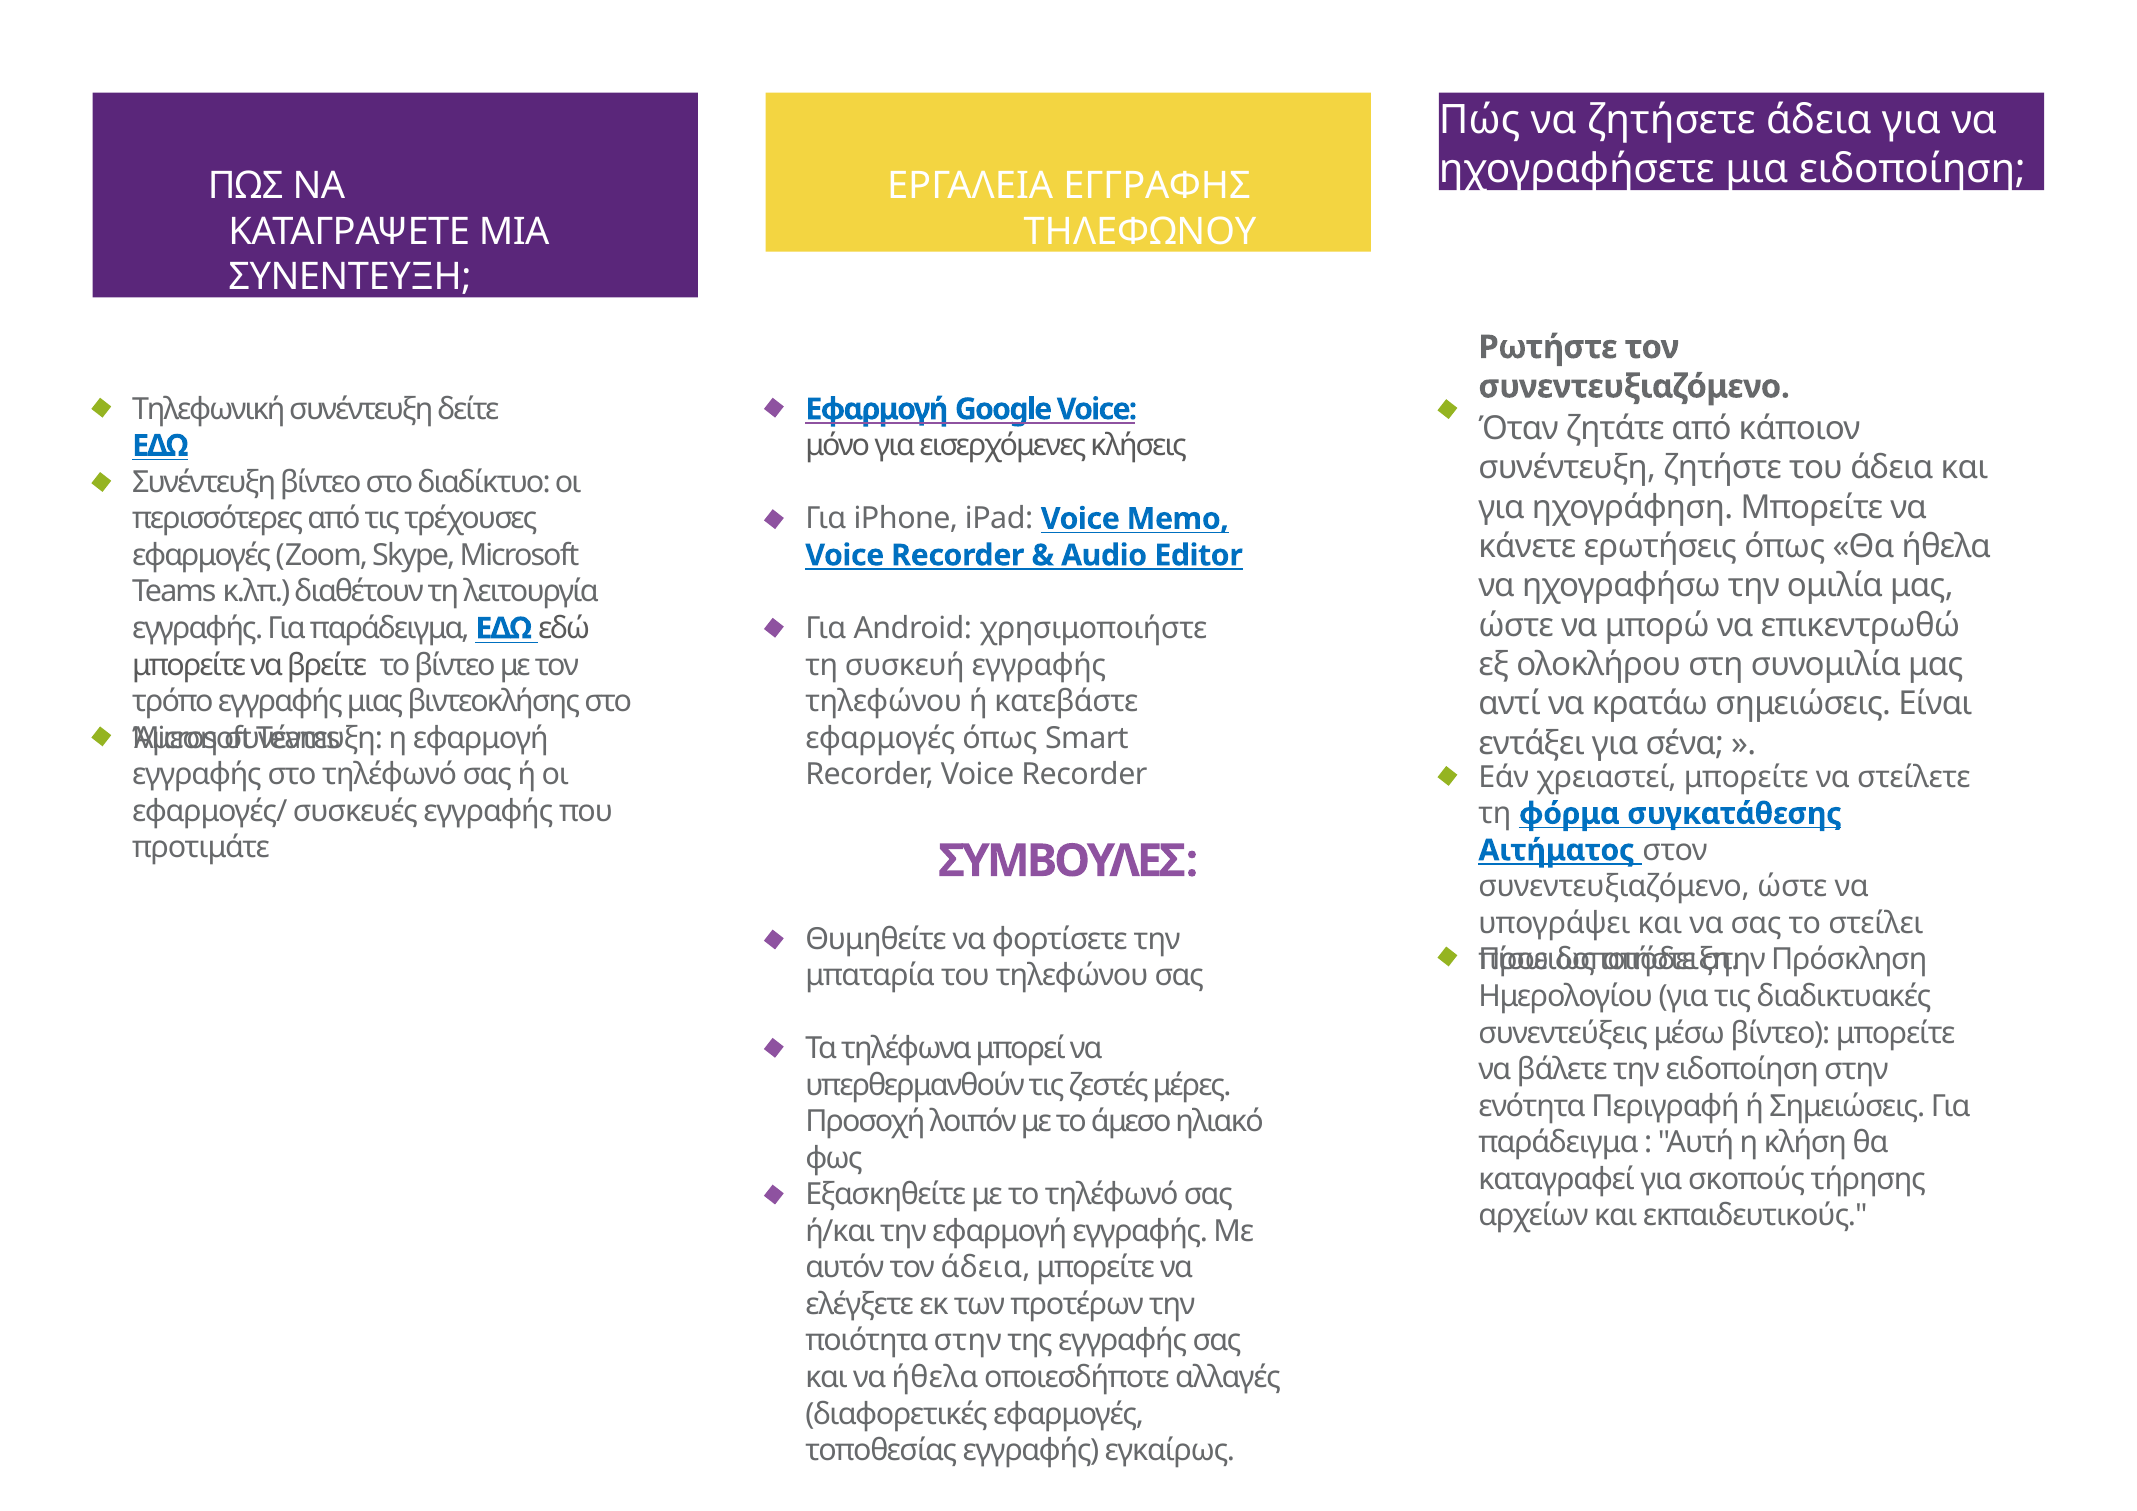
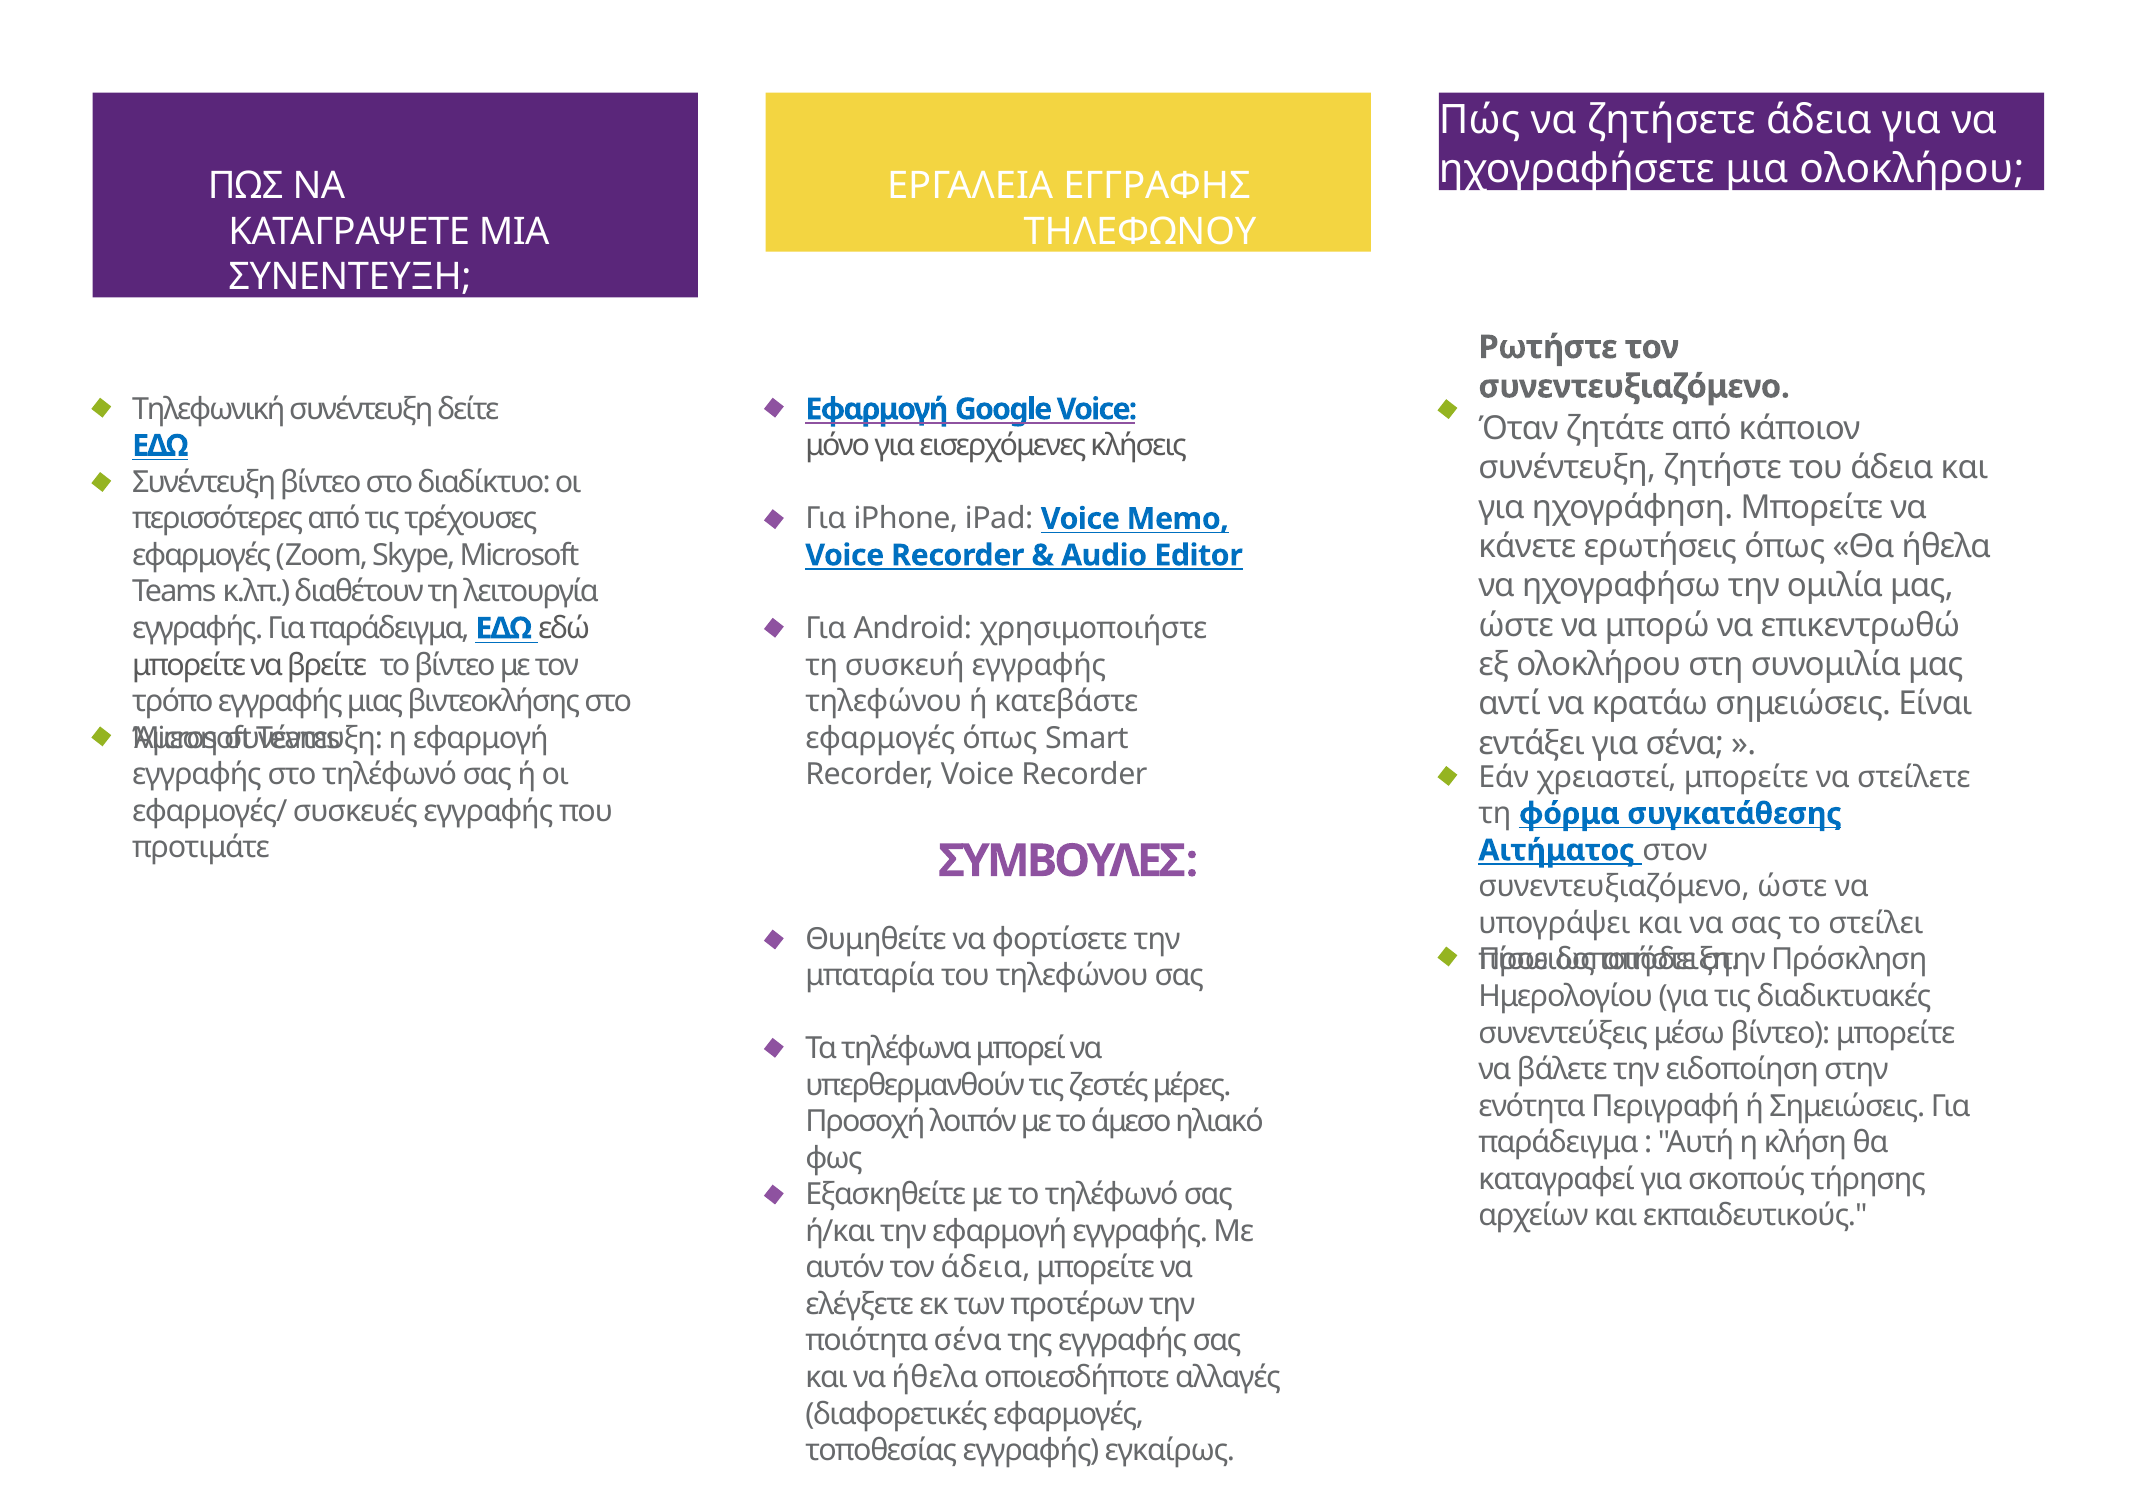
μια ειδοποίηση: ειδοποίηση -> ολοκλήρου
ποιότητα στην: στην -> σένα
